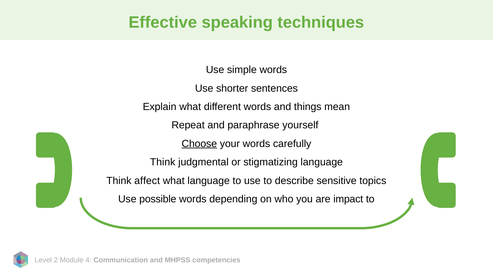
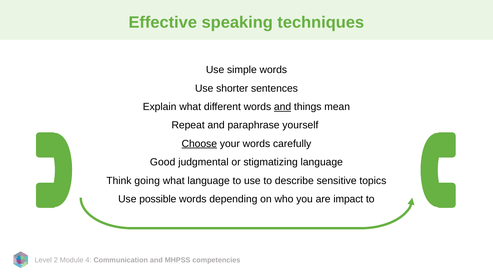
and at (283, 107) underline: none -> present
Think at (163, 162): Think -> Good
affect: affect -> going
